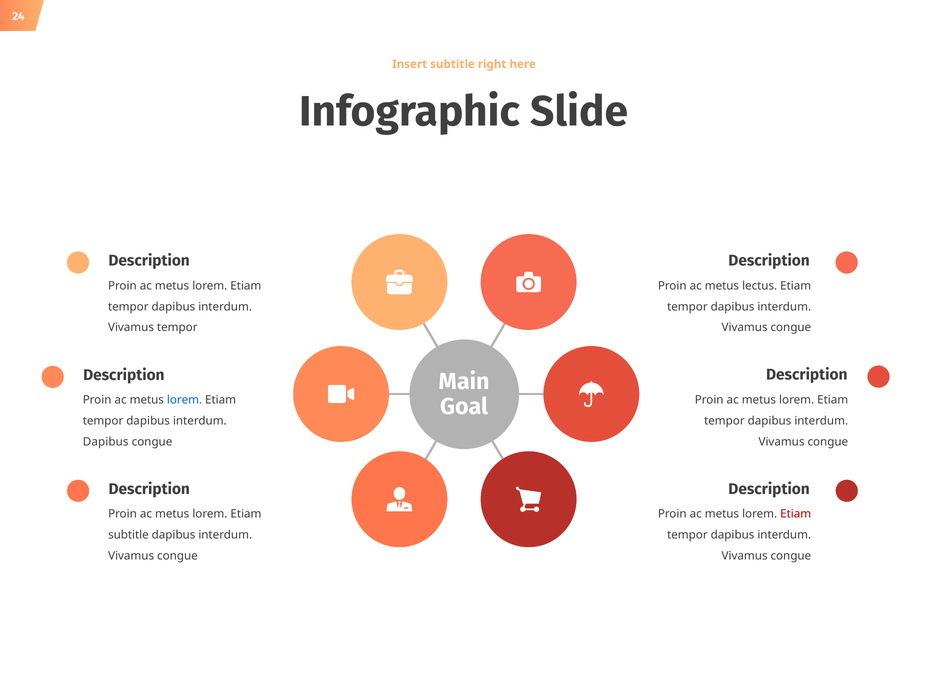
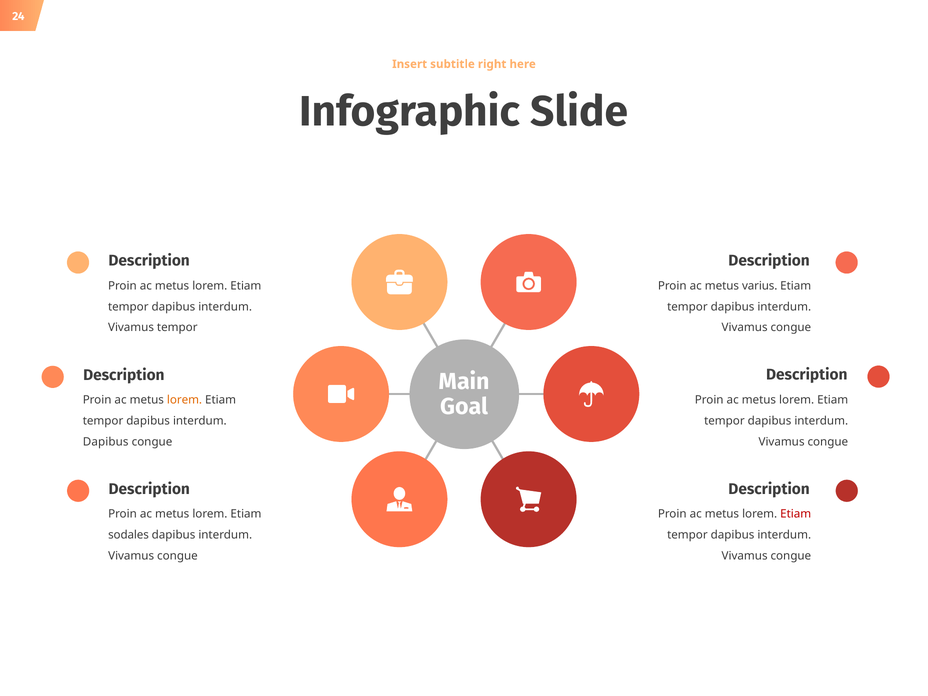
lectus: lectus -> varius
lorem at (185, 400) colour: blue -> orange
subtitle at (128, 535): subtitle -> sodales
